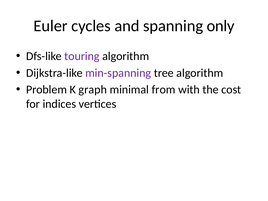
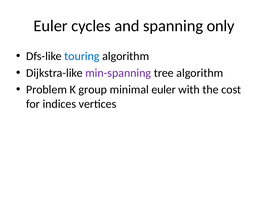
touring colour: purple -> blue
graph: graph -> group
minimal from: from -> euler
